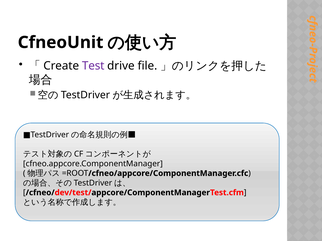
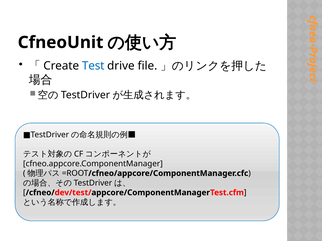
Test colour: purple -> blue
